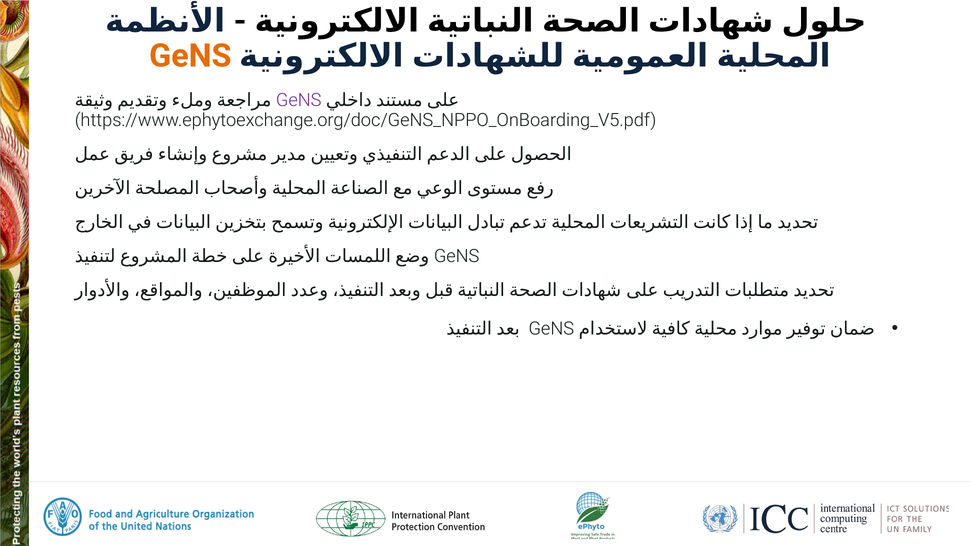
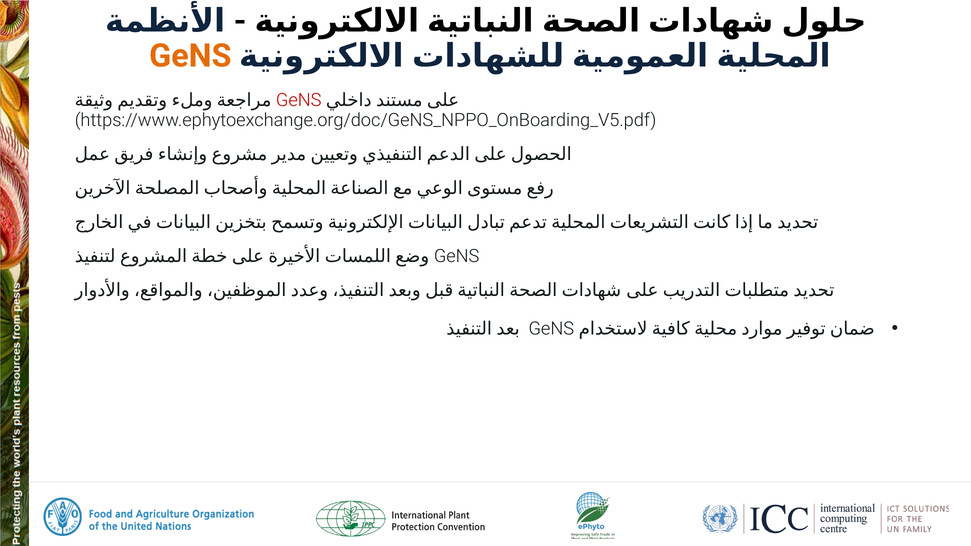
GeNS at (299, 101) colour: purple -> red
